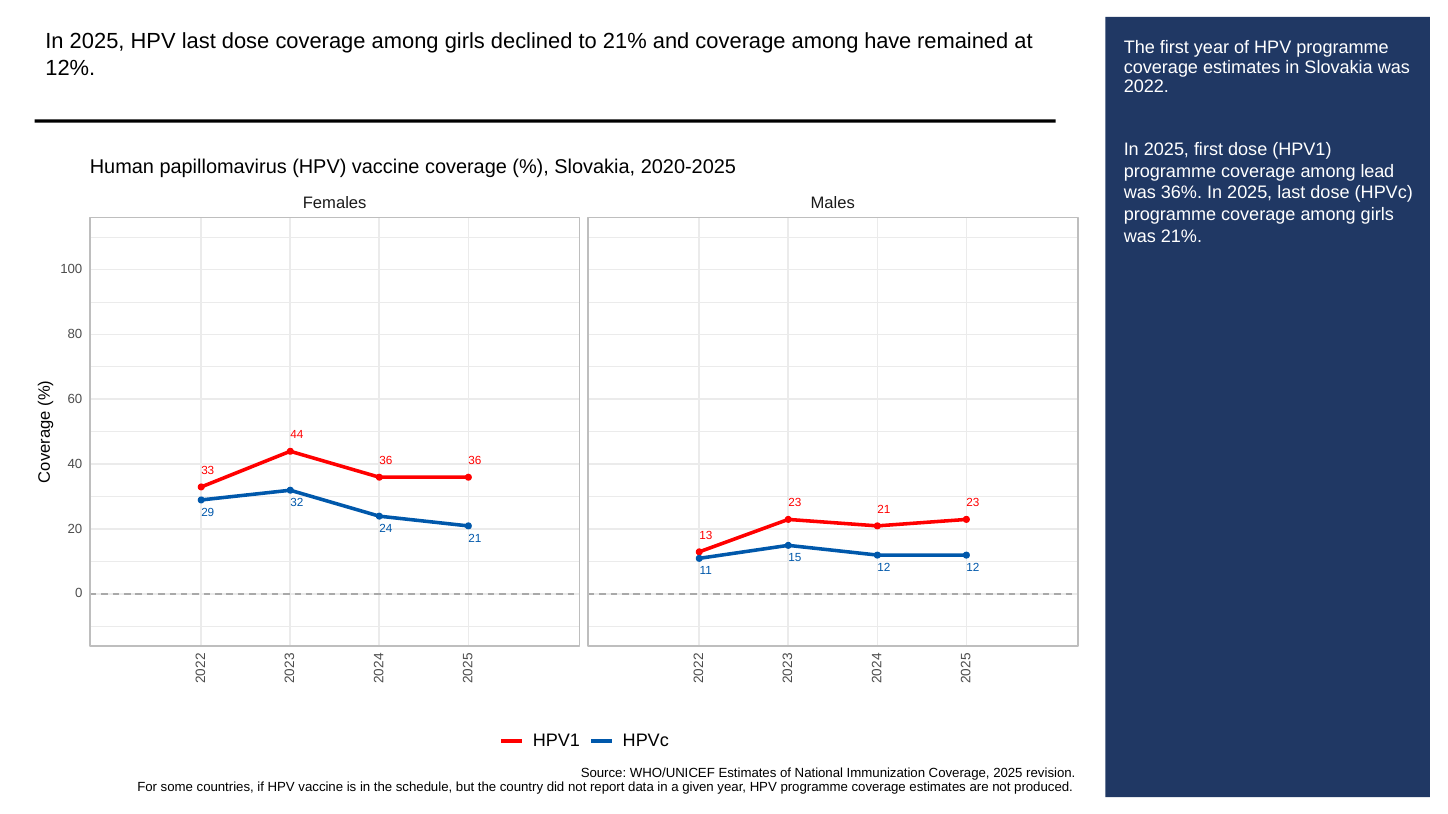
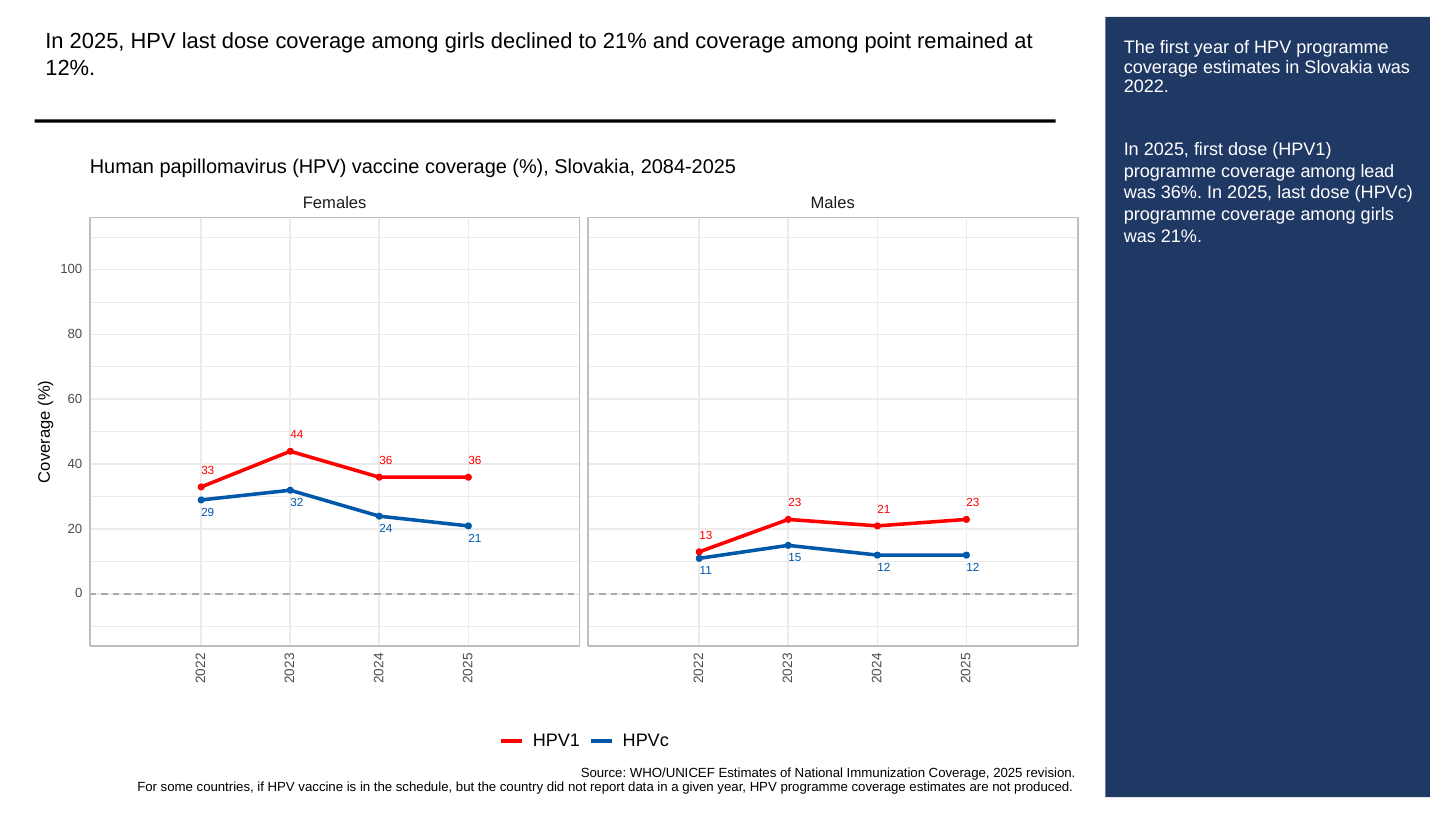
have: have -> point
2020-2025: 2020-2025 -> 2084-2025
